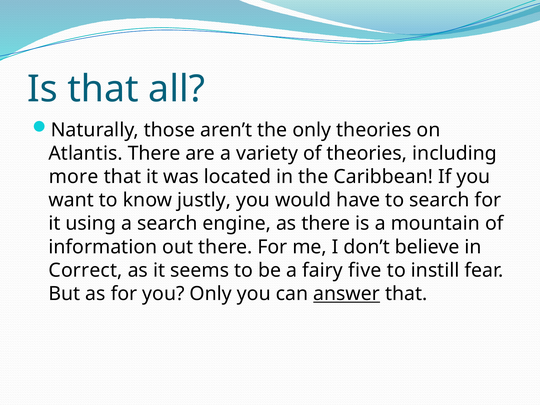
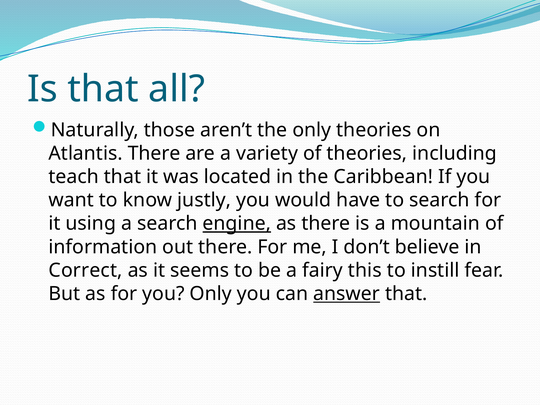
more: more -> teach
engine underline: none -> present
five: five -> this
